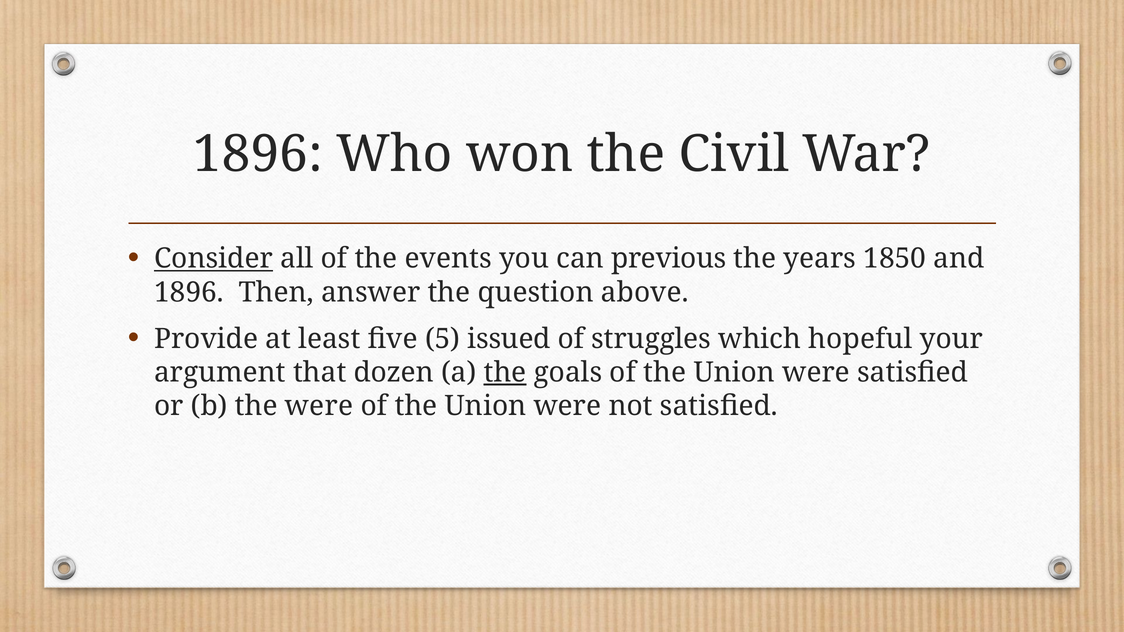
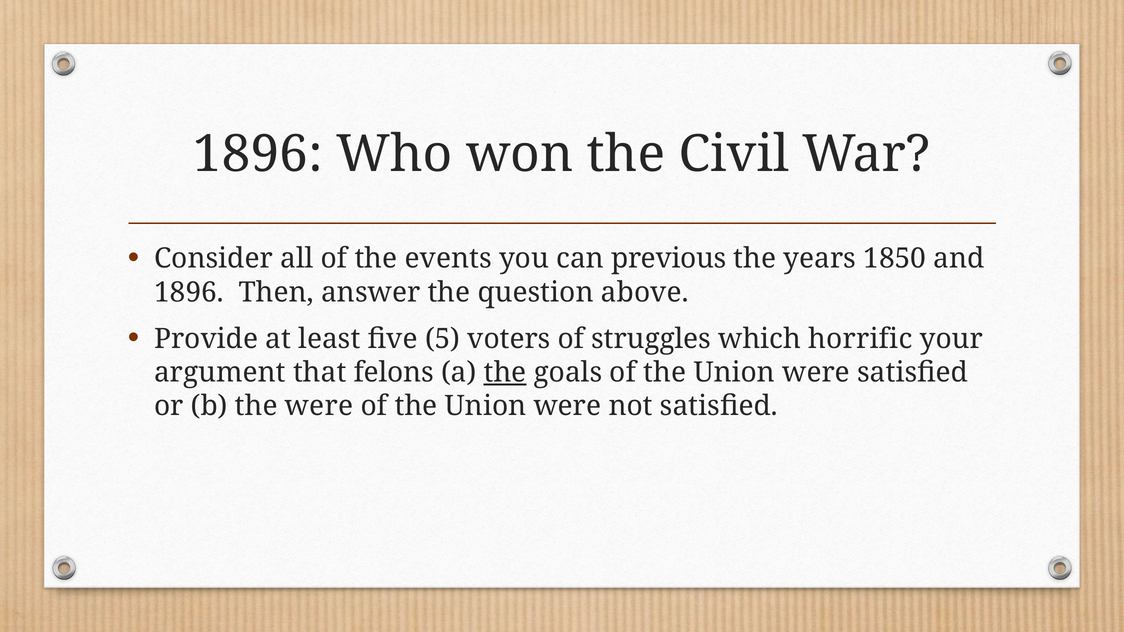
Consider underline: present -> none
issued: issued -> voters
hopeful: hopeful -> horrific
dozen: dozen -> felons
